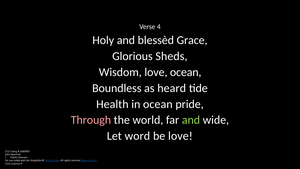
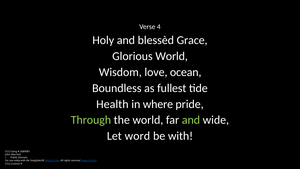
Glorious Sheds: Sheds -> World
heard: heard -> fullest
in ocean: ocean -> where
Through colour: pink -> light green
be love: love -> with
